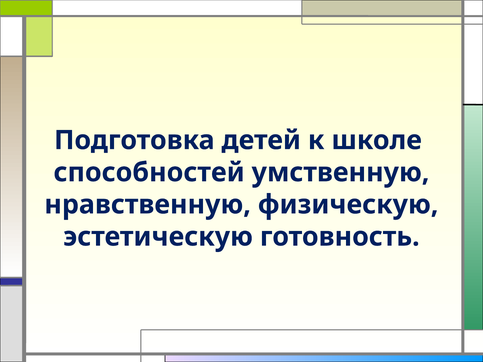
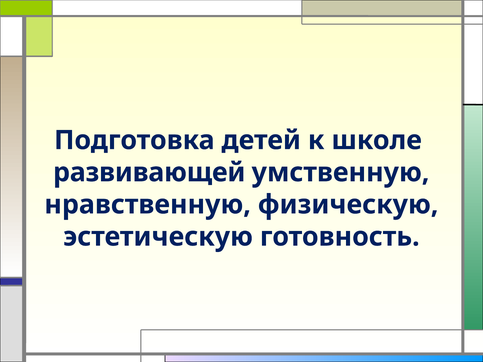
способностей: способностей -> развивающей
